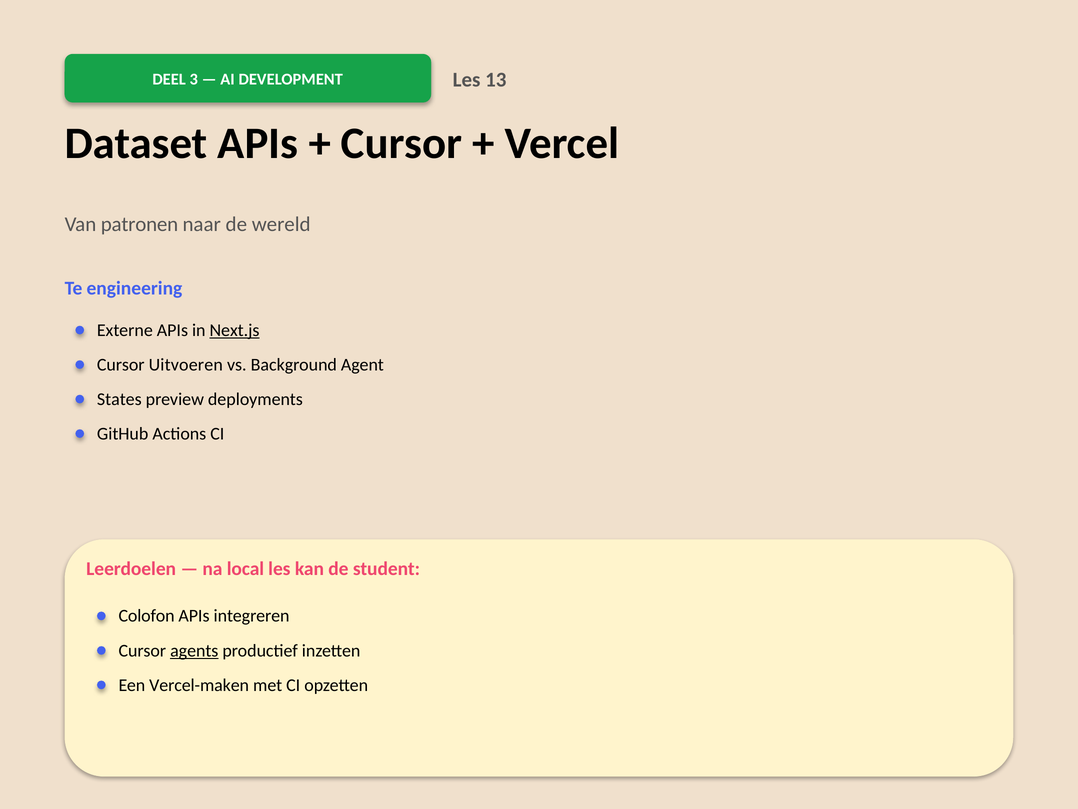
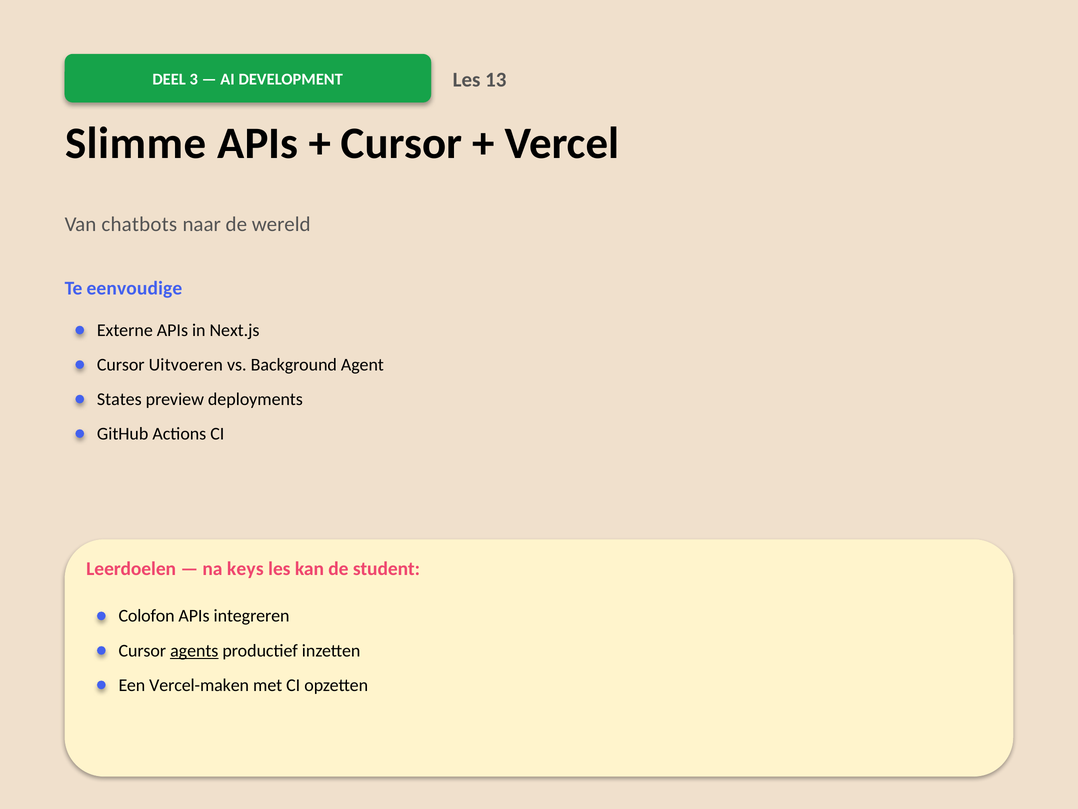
Dataset: Dataset -> Slimme
patronen: patronen -> chatbots
engineering: engineering -> eenvoudige
Next.js underline: present -> none
local: local -> keys
